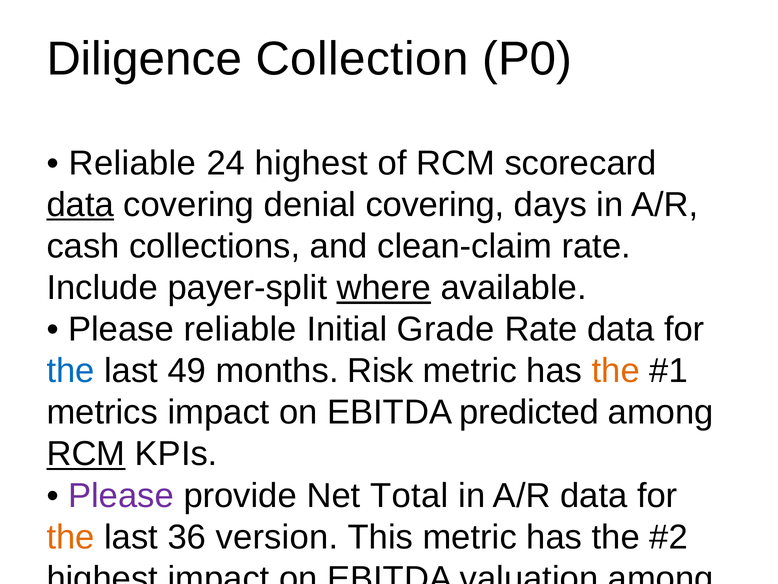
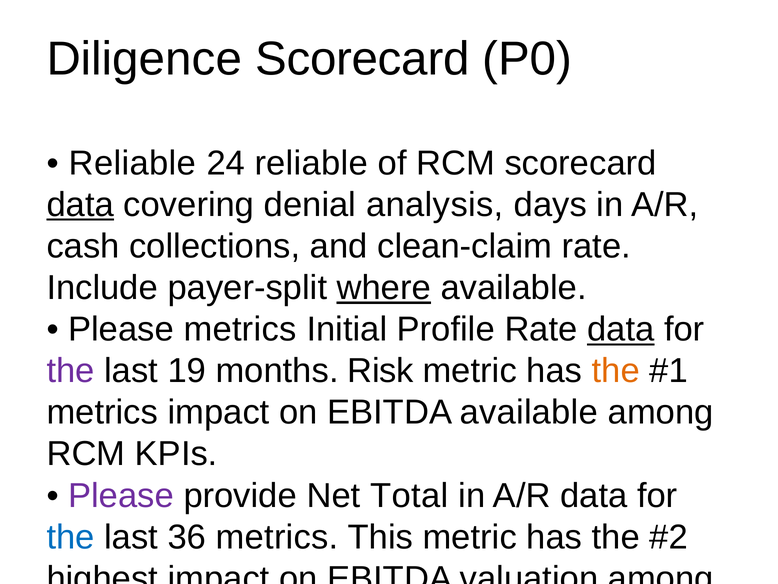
Diligence Collection: Collection -> Scorecard
24 highest: highest -> reliable
denial covering: covering -> analysis
Please reliable: reliable -> metrics
Grade: Grade -> Profile
data at (621, 329) underline: none -> present
the at (71, 371) colour: blue -> purple
49: 49 -> 19
EBITDA predicted: predicted -> available
RCM at (86, 454) underline: present -> none
the at (71, 537) colour: orange -> blue
36 version: version -> metrics
